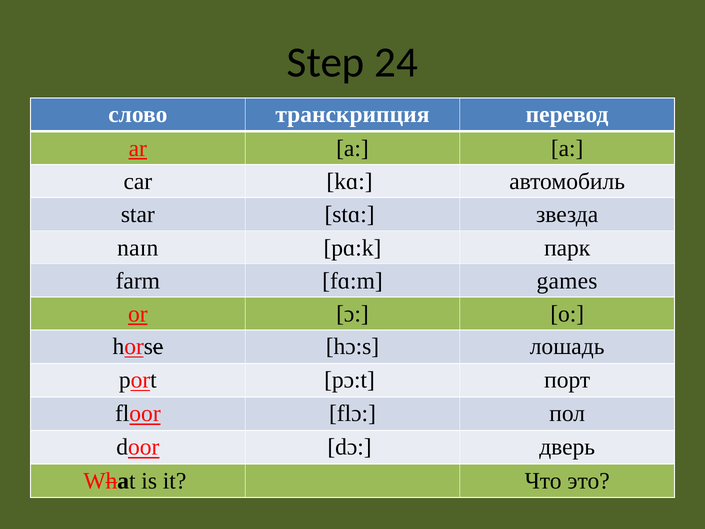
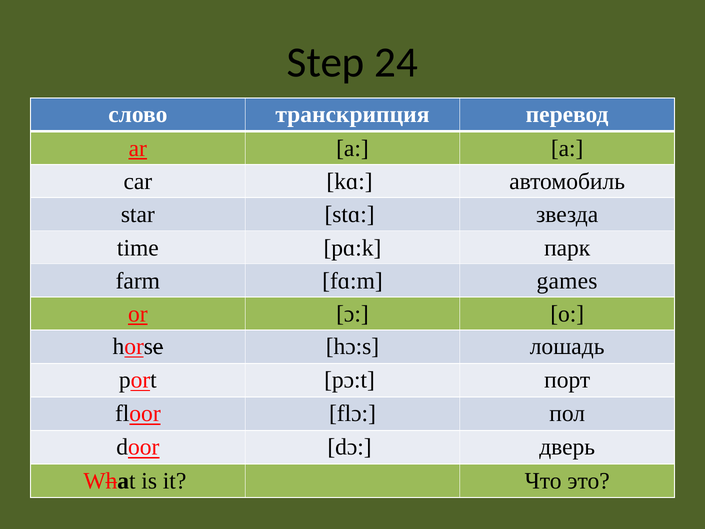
naɪn: naɪn -> time
